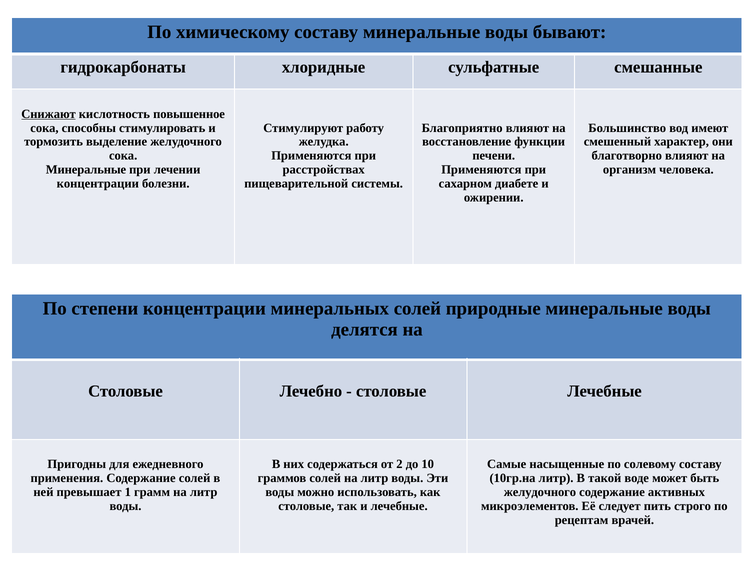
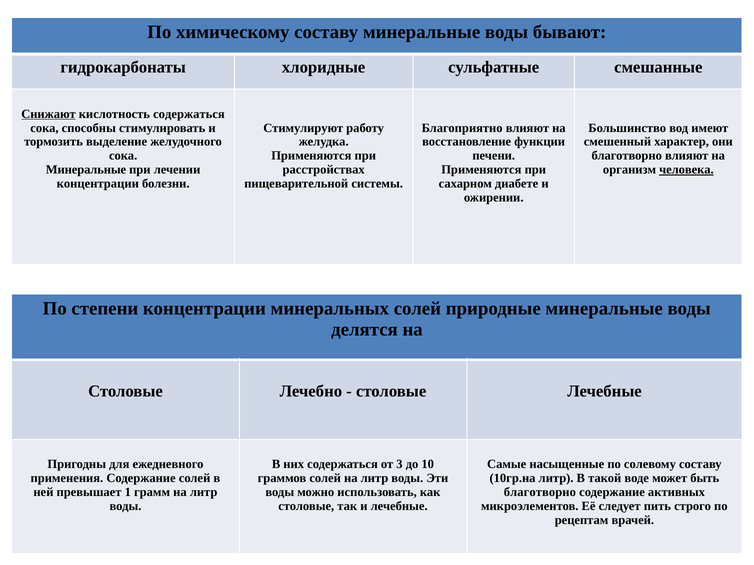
кислотность повышенное: повышенное -> содержаться
человека underline: none -> present
2: 2 -> 3
желудочного at (540, 493): желудочного -> благотворно
